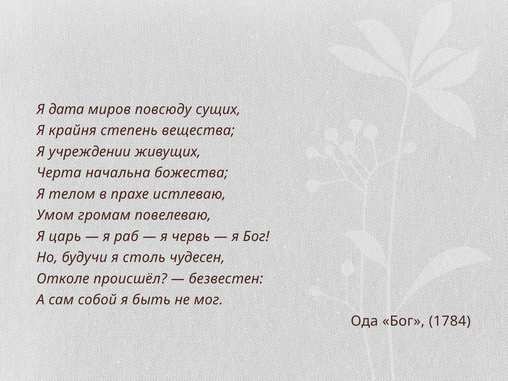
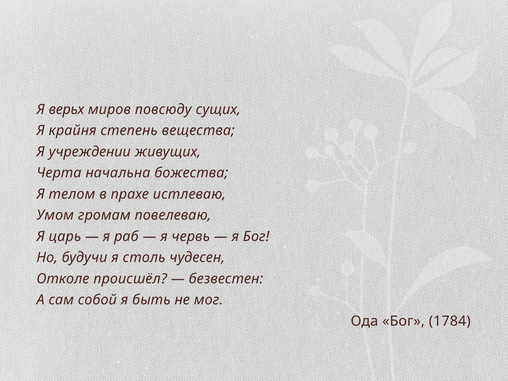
дата: дата -> верьх
